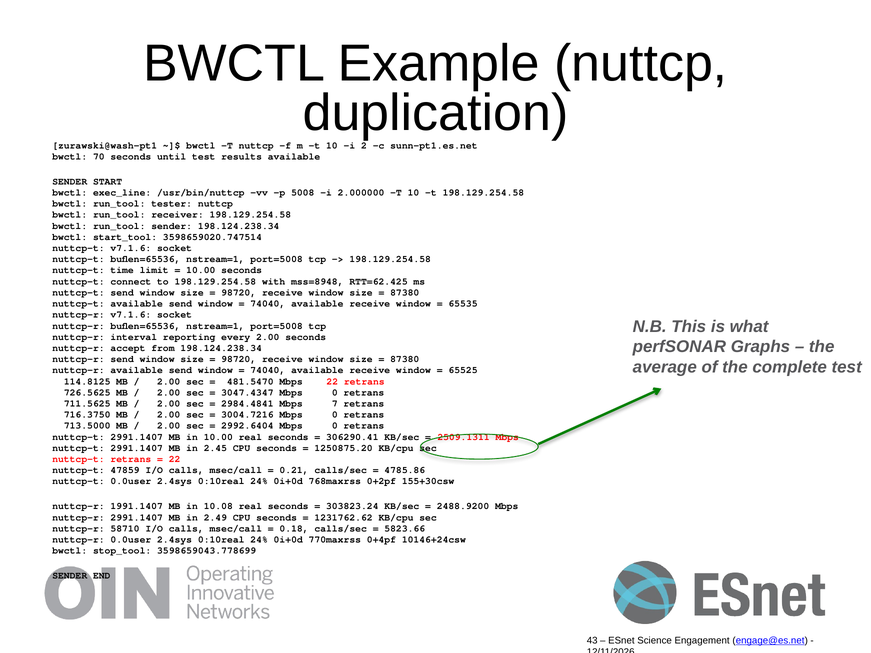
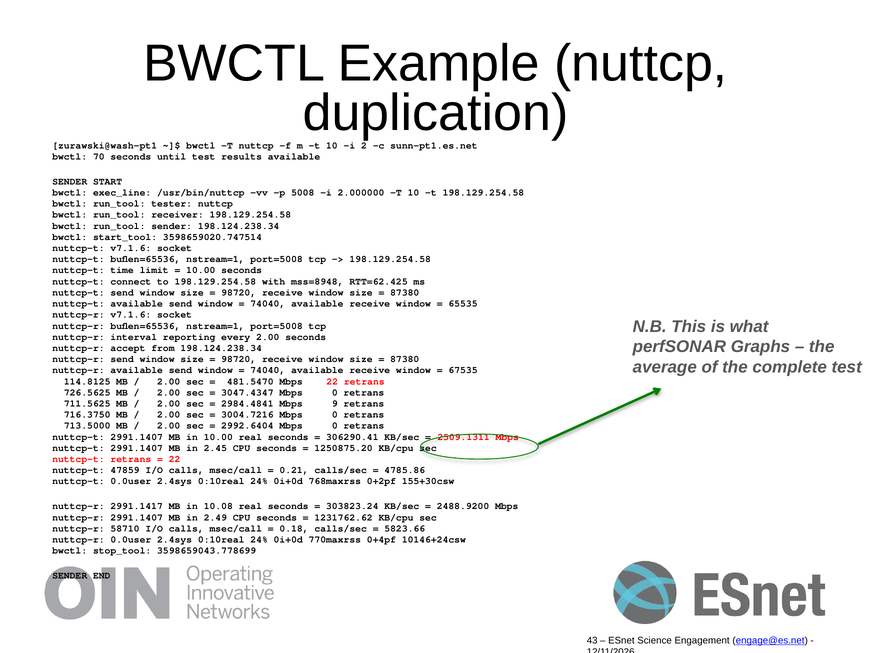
65525: 65525 -> 67535
7: 7 -> 9
1991.1407: 1991.1407 -> 2991.1417
